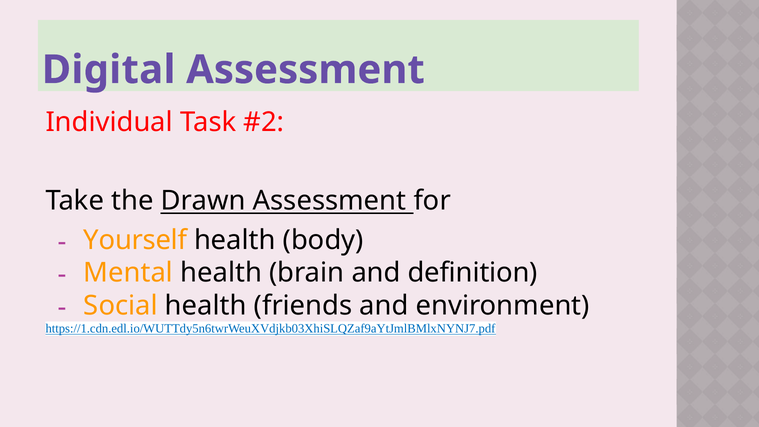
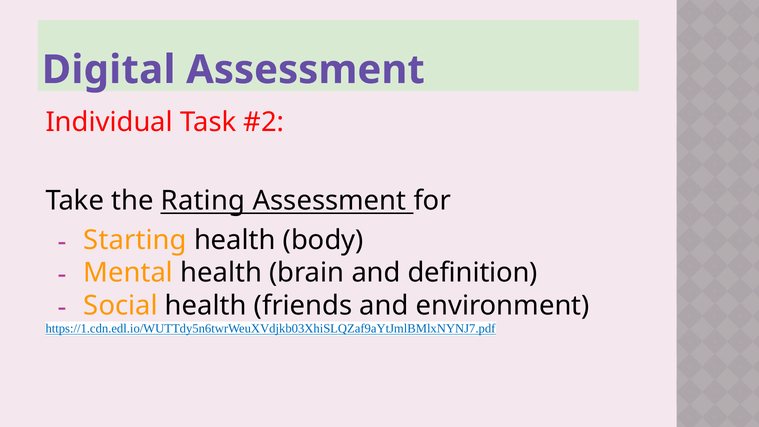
Drawn: Drawn -> Rating
Yourself: Yourself -> Starting
